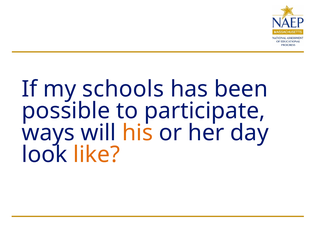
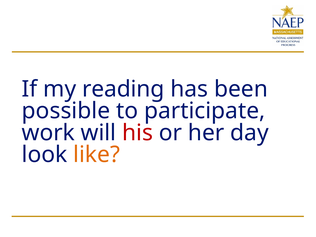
schools: schools -> reading
ways: ways -> work
his colour: orange -> red
